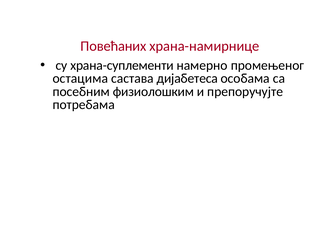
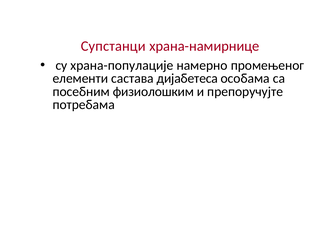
Повећаних: Повећаних -> Супстанци
храна-суплементи: храна-суплементи -> храна-популације
остацима: остацима -> елементи
